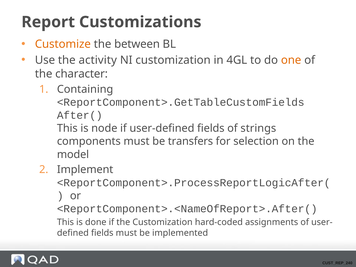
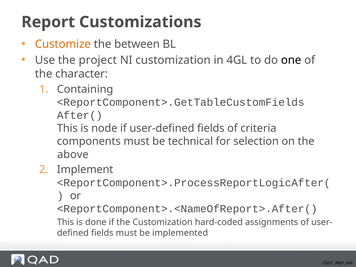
activity: activity -> project
one colour: orange -> black
strings: strings -> criteria
transfers: transfers -> technical
model: model -> above
